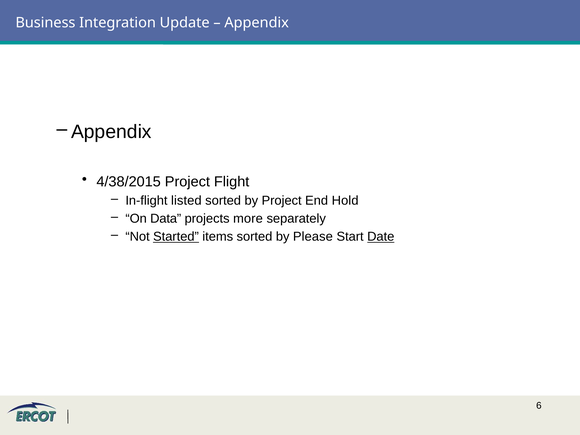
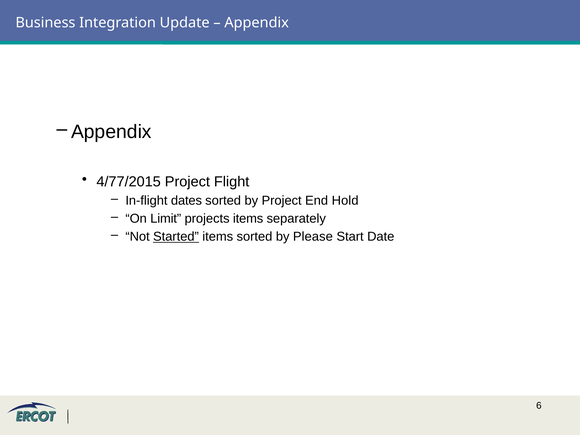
4/38/2015: 4/38/2015 -> 4/77/2015
listed: listed -> dates
Data: Data -> Limit
projects more: more -> items
Date underline: present -> none
